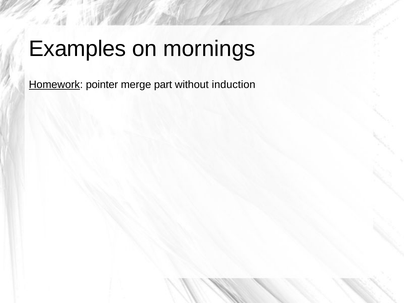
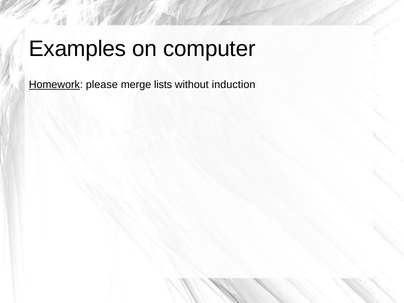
mornings: mornings -> computer
pointer: pointer -> please
part: part -> lists
